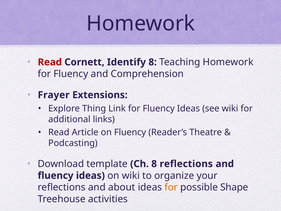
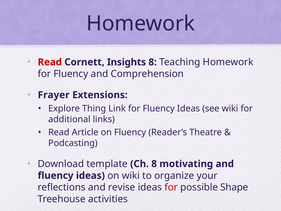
Identify: Identify -> Insights
8 reflections: reflections -> motivating
about: about -> revise
for at (171, 187) colour: orange -> red
